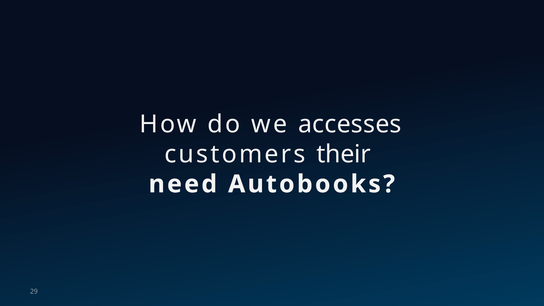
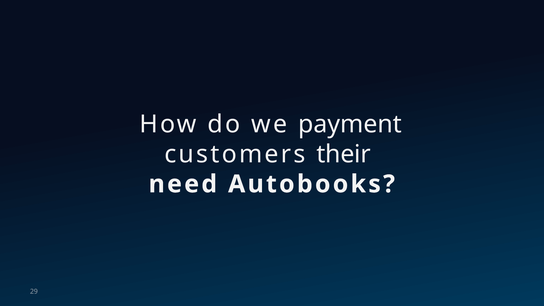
accesses: accesses -> payment
